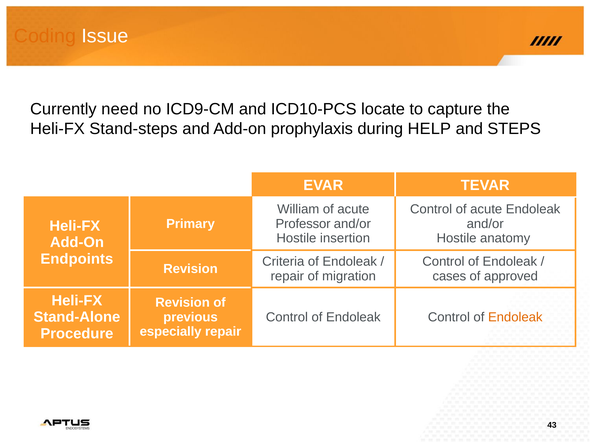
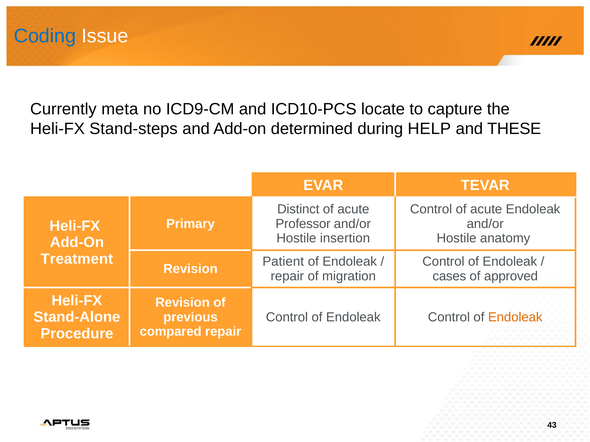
Coding colour: orange -> blue
need: need -> meta
prophylaxis: prophylaxis -> determined
STEPS: STEPS -> THESE
William: William -> Distinct
Endpoints: Endpoints -> Treatment
Criteria: Criteria -> Patient
especially: especially -> compared
